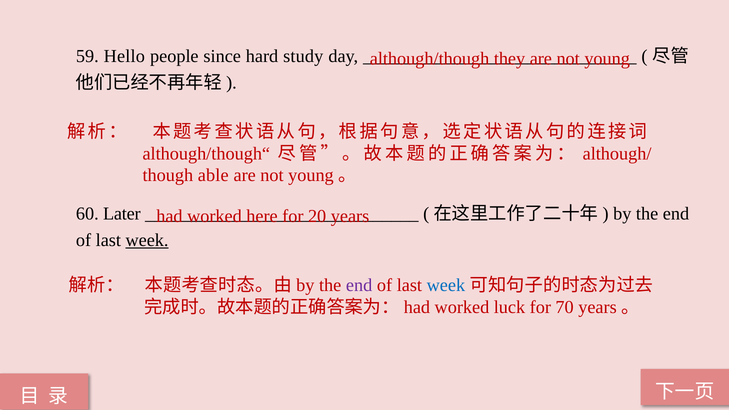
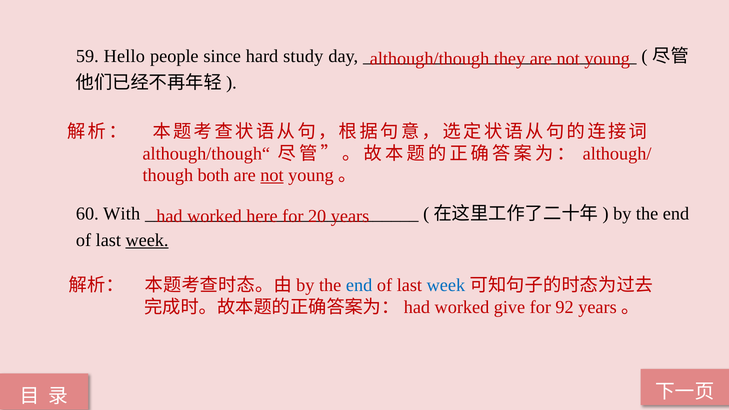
able: able -> both
not at (272, 175) underline: none -> present
Later: Later -> With
end at (359, 285) colour: purple -> blue
luck: luck -> give
70: 70 -> 92
